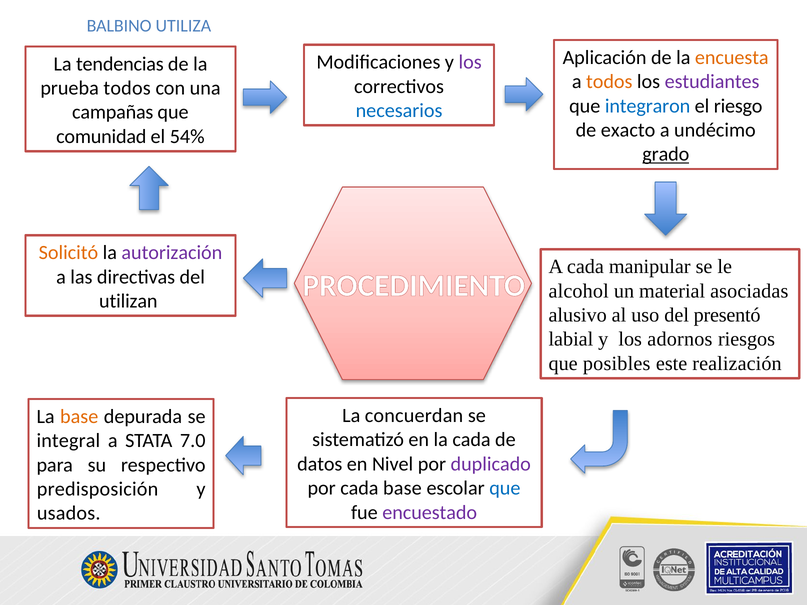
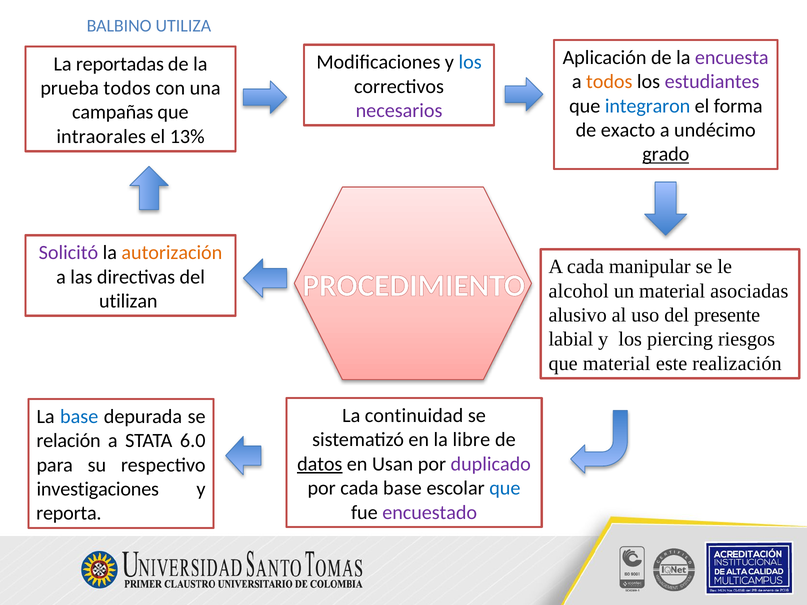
encuesta colour: orange -> purple
los at (470, 62) colour: purple -> blue
tendencias: tendencias -> reportadas
riesgo: riesgo -> forma
necesarios colour: blue -> purple
comunidad: comunidad -> intraorales
54%: 54% -> 13%
Solicitó colour: orange -> purple
autorización colour: purple -> orange
presentó: presentó -> presente
adornos: adornos -> piercing
que posibles: posibles -> material
concuerdan: concuerdan -> continuidad
base at (79, 417) colour: orange -> blue
la cada: cada -> libre
integral: integral -> relación
7.0: 7.0 -> 6.0
datos underline: none -> present
Nivel: Nivel -> Usan
predisposición: predisposición -> investigaciones
usados: usados -> reporta
